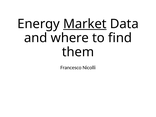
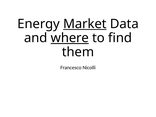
where underline: none -> present
